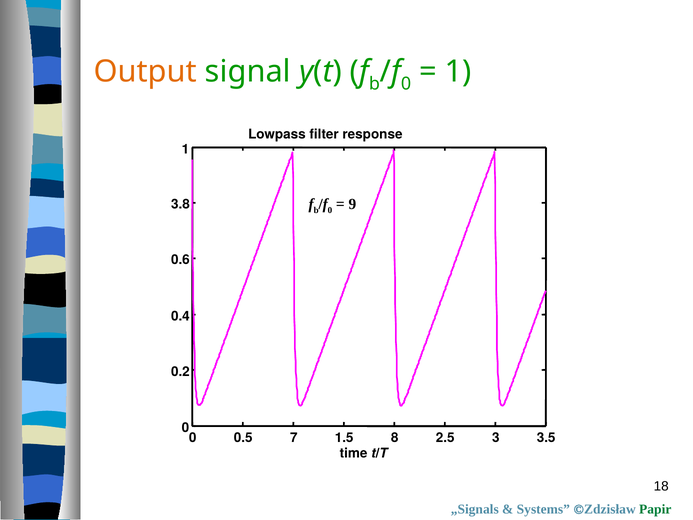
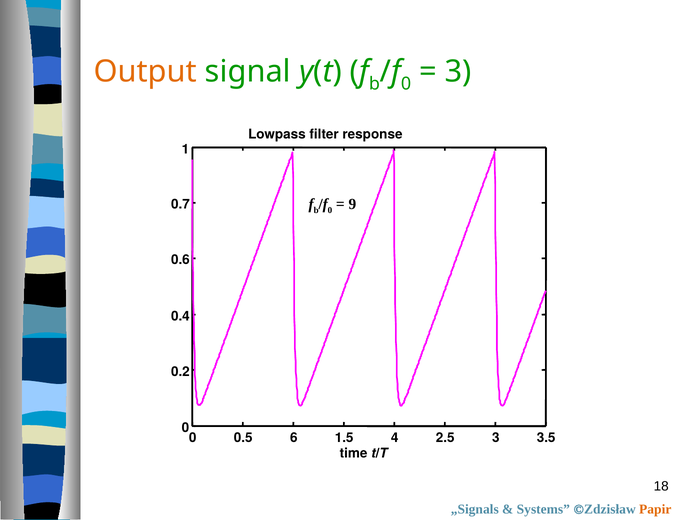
1 at (458, 72): 1 -> 3
3.8: 3.8 -> 0.7
7: 7 -> 6
8: 8 -> 4
Papir colour: green -> orange
